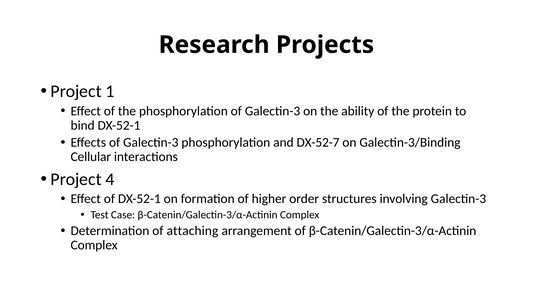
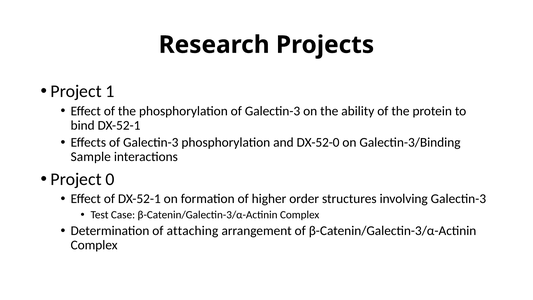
DX-52-7: DX-52-7 -> DX-52-0
Cellular: Cellular -> Sample
4: 4 -> 0
